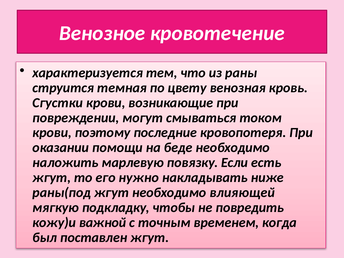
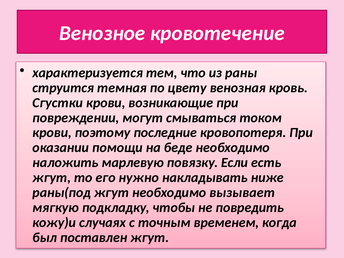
влияющей: влияющей -> вызывает
важной: важной -> случаях
